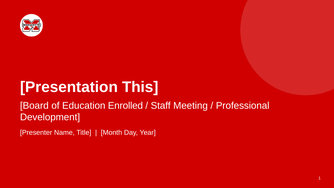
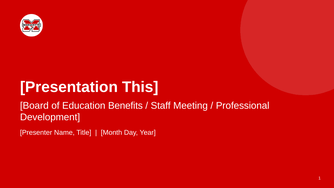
Enrolled: Enrolled -> Benefits
